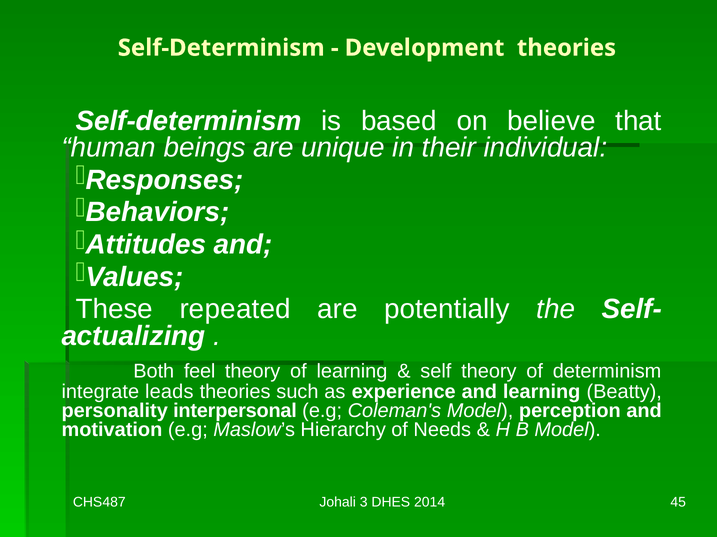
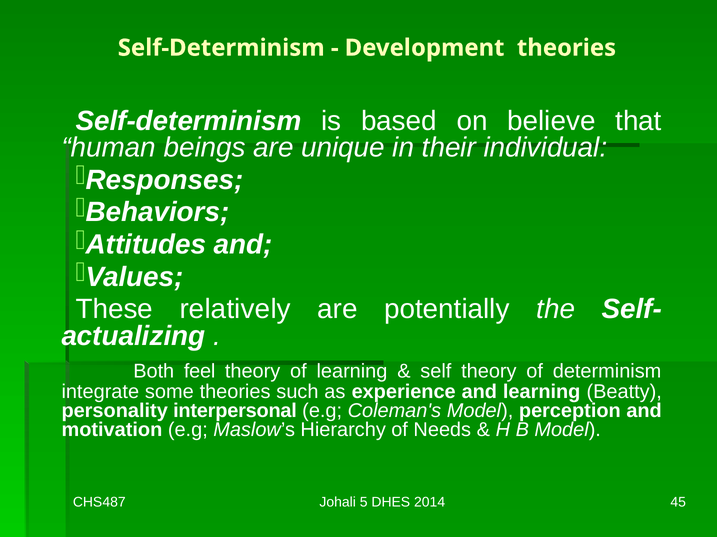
repeated: repeated -> relatively
leads: leads -> some
3: 3 -> 5
